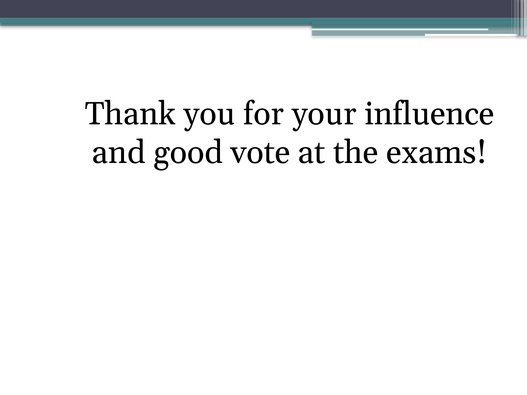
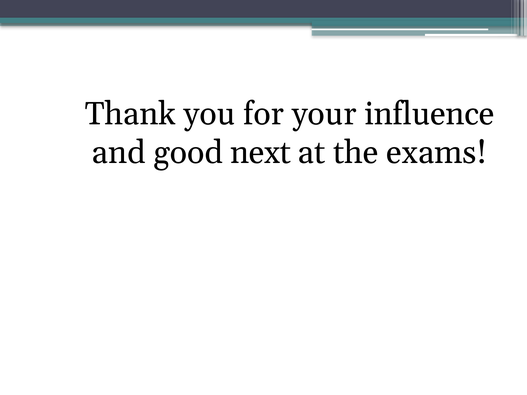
vote: vote -> next
